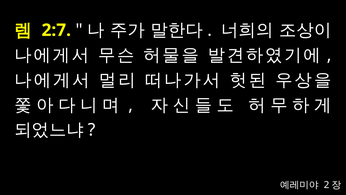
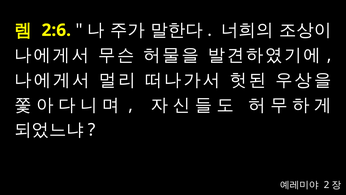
2:7: 2:7 -> 2:6
